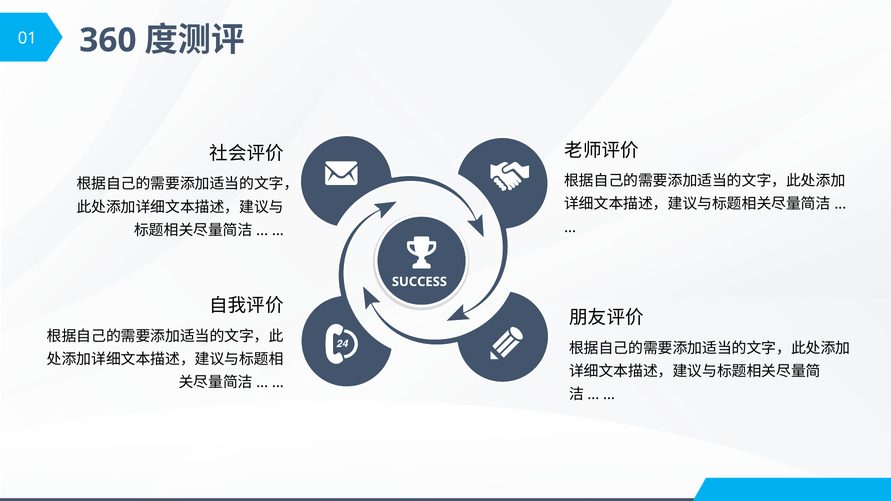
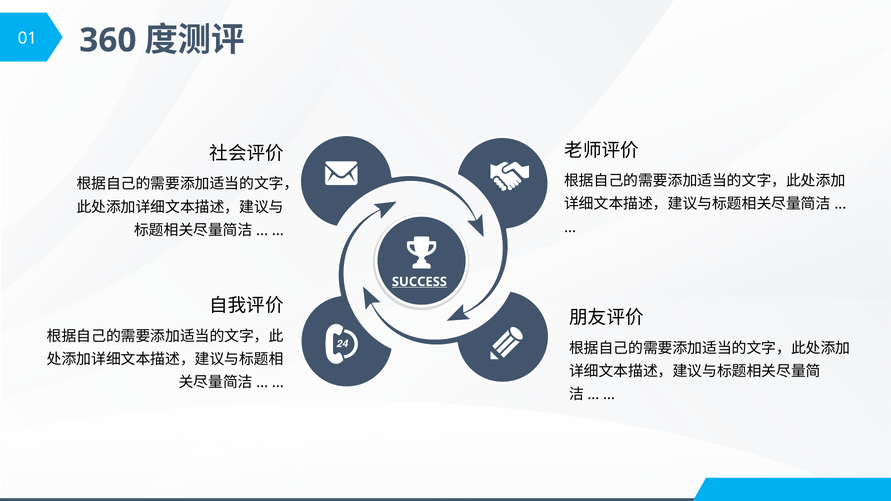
SUCCESS underline: none -> present
